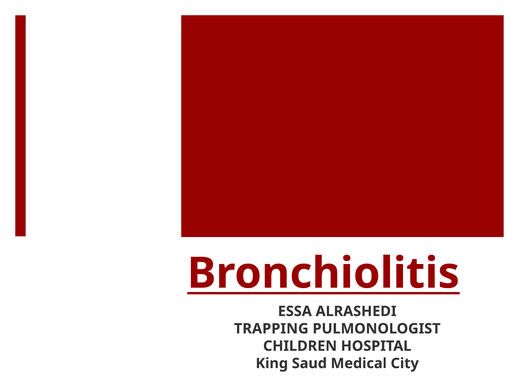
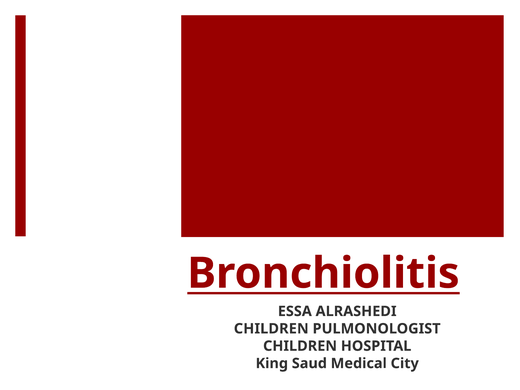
TRAPPING at (271, 329): TRAPPING -> CHILDREN
